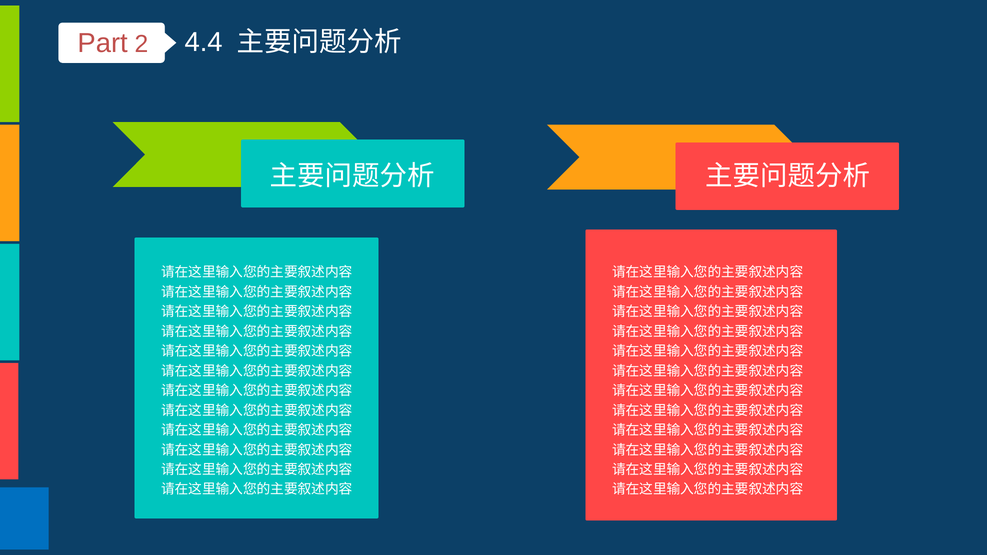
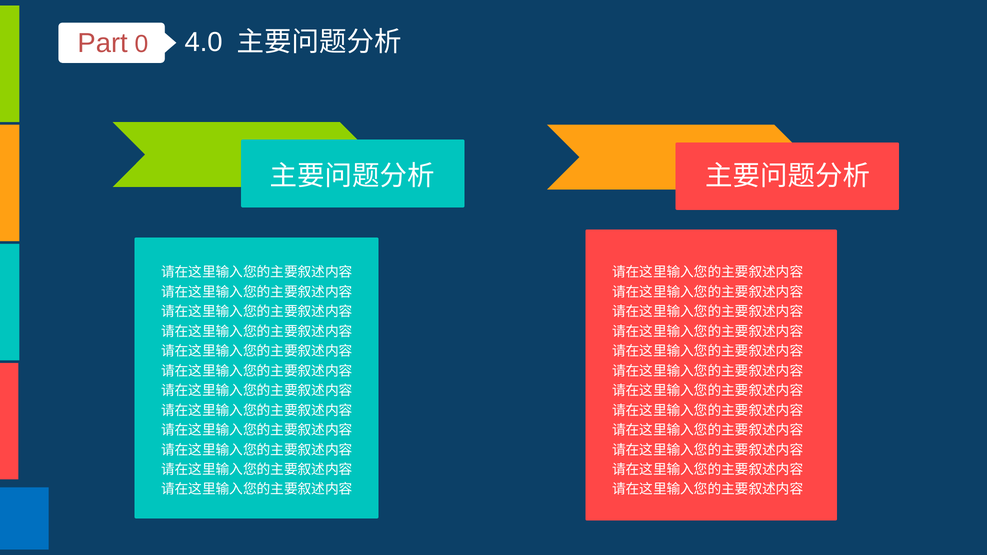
4.4: 4.4 -> 4.0
2: 2 -> 0
